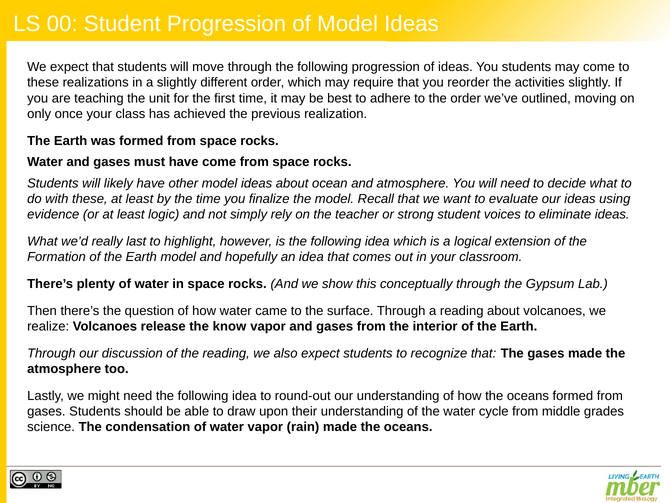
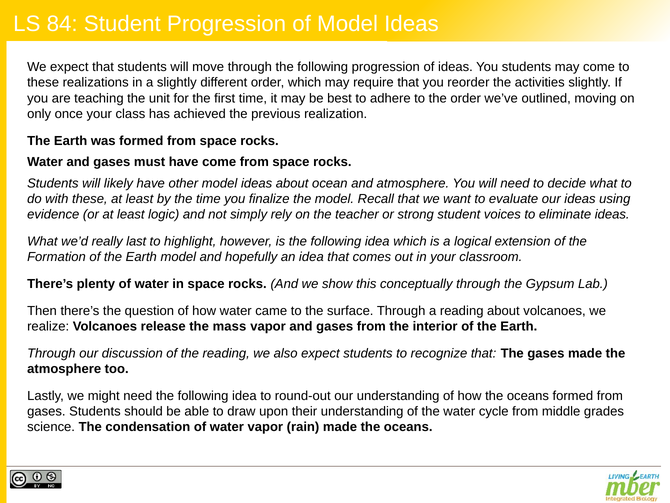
00: 00 -> 84
know: know -> mass
